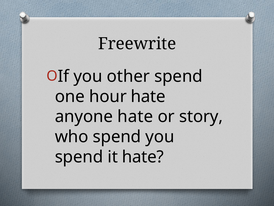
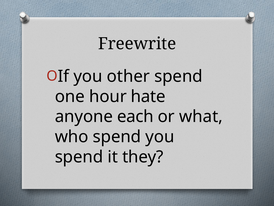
anyone hate: hate -> each
story: story -> what
it hate: hate -> they
